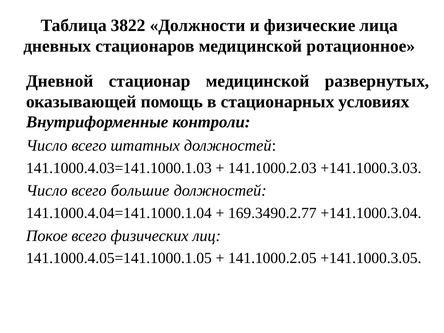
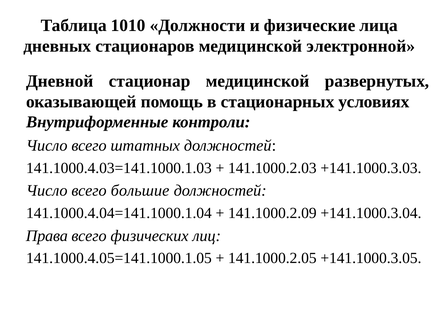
3822: 3822 -> 1010
ротационное: ротационное -> электронной
169.3490.2.77: 169.3490.2.77 -> 141.1000.2.09
Покое: Покое -> Права
